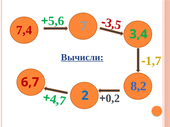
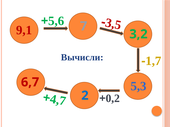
7,4: 7,4 -> 9,1
3,4: 3,4 -> 3,2
Вычисли underline: present -> none
8,2: 8,2 -> 5,3
